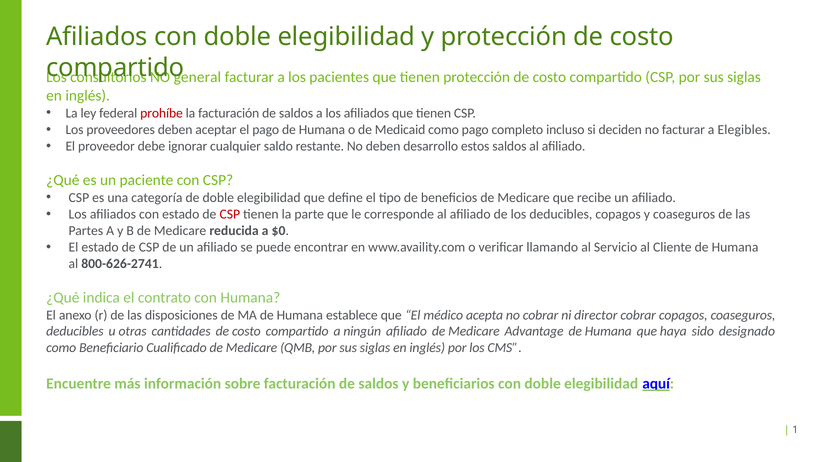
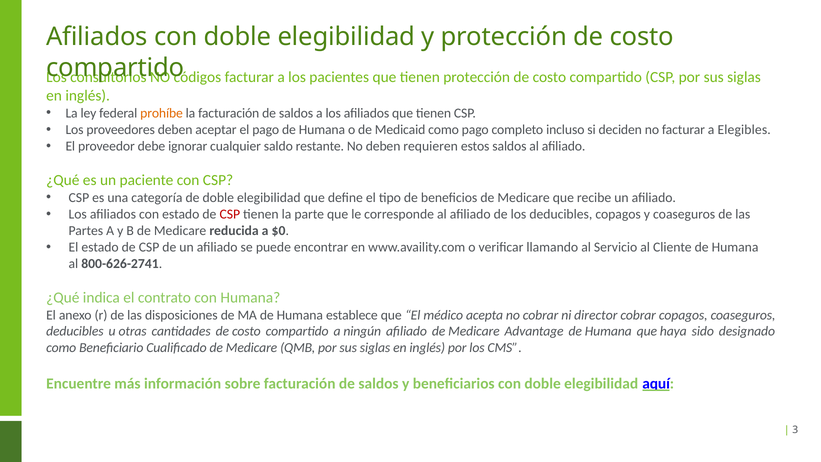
general: general -> códigos
prohíbe colour: red -> orange
desarrollo: desarrollo -> requieren
1: 1 -> 3
